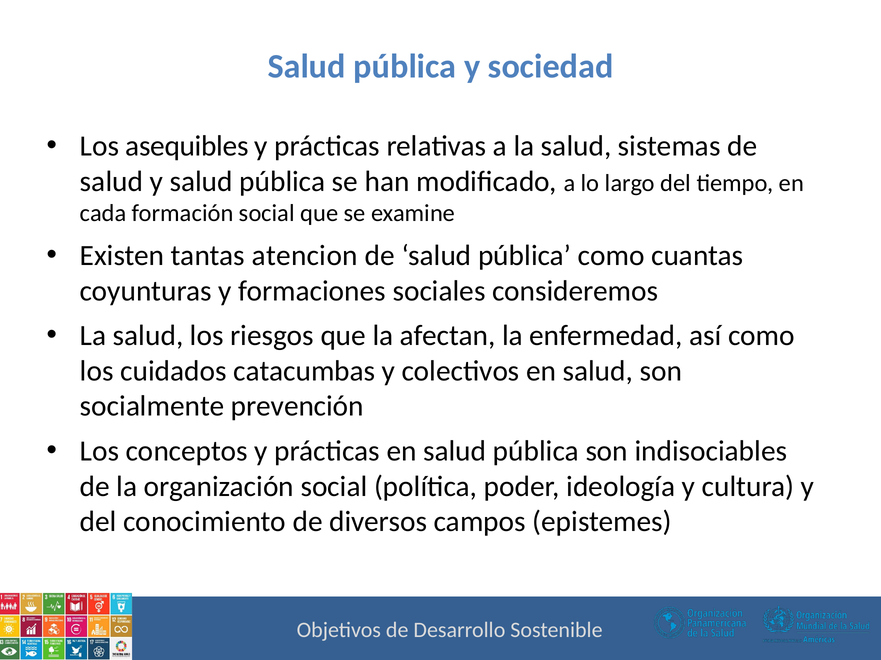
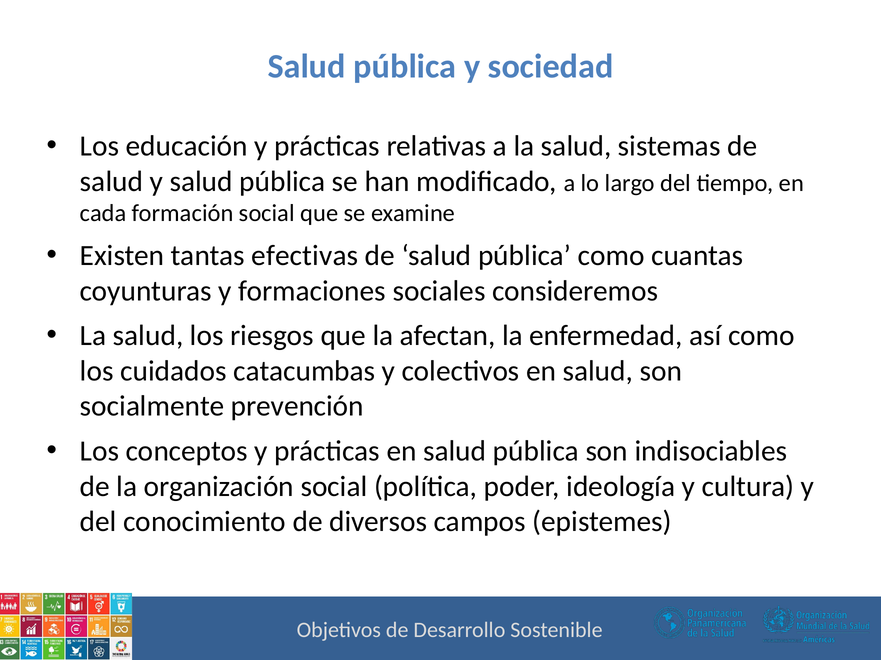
asequibles: asequibles -> educación
atencion: atencion -> efectivas
